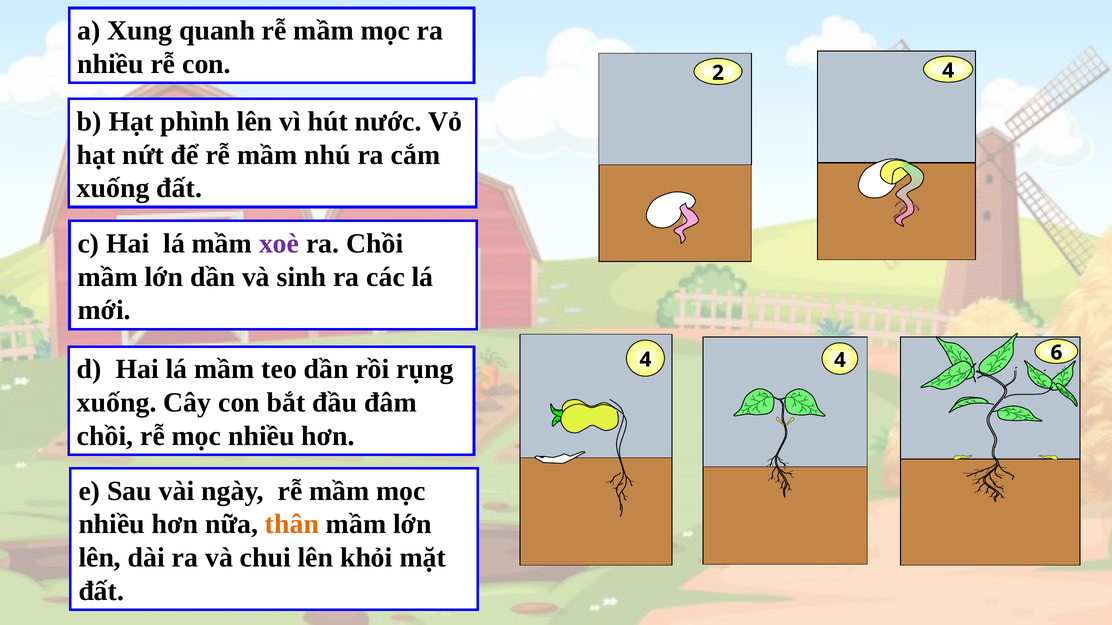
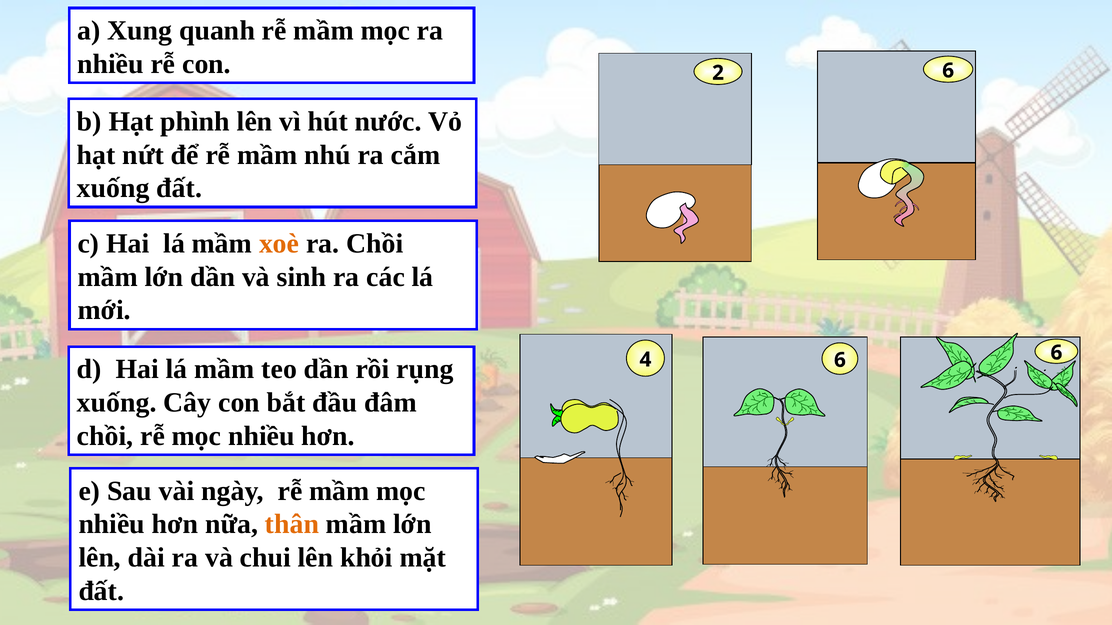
2 4: 4 -> 6
xoè colour: purple -> orange
4 at (840, 360): 4 -> 6
